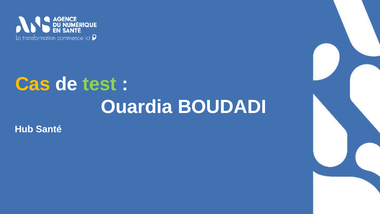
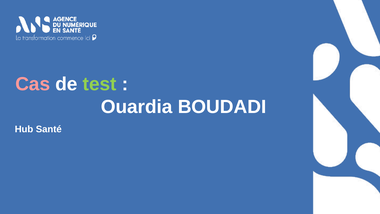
Cas colour: yellow -> pink
